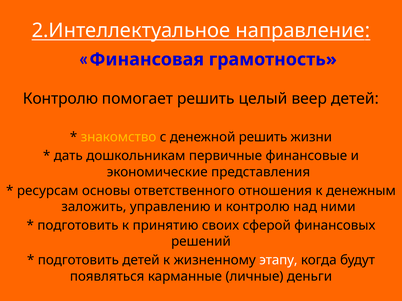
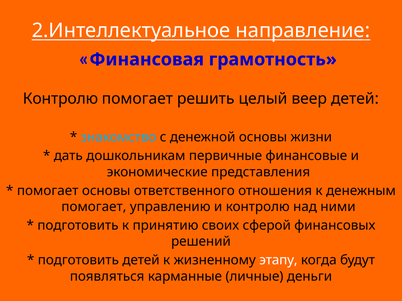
знакомство colour: yellow -> light blue
денежной решить: решить -> основы
ресурсам at (48, 191): ресурсам -> помогает
заложить at (94, 207): заложить -> помогает
